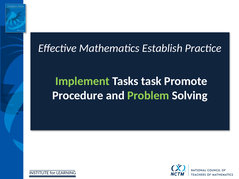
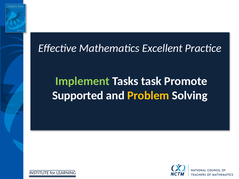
Establish: Establish -> Excellent
Procedure: Procedure -> Supported
Problem colour: light green -> yellow
